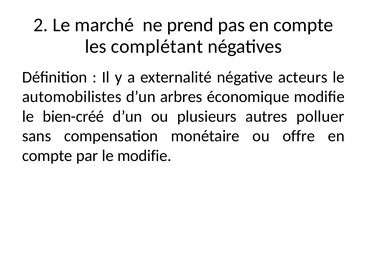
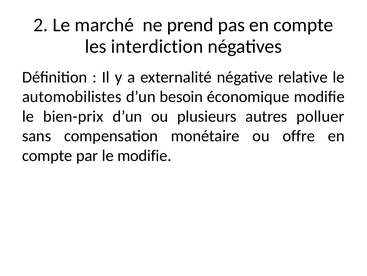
complétant: complétant -> interdiction
acteurs: acteurs -> relative
arbres: arbres -> besoin
bien-créé: bien-créé -> bien-prix
